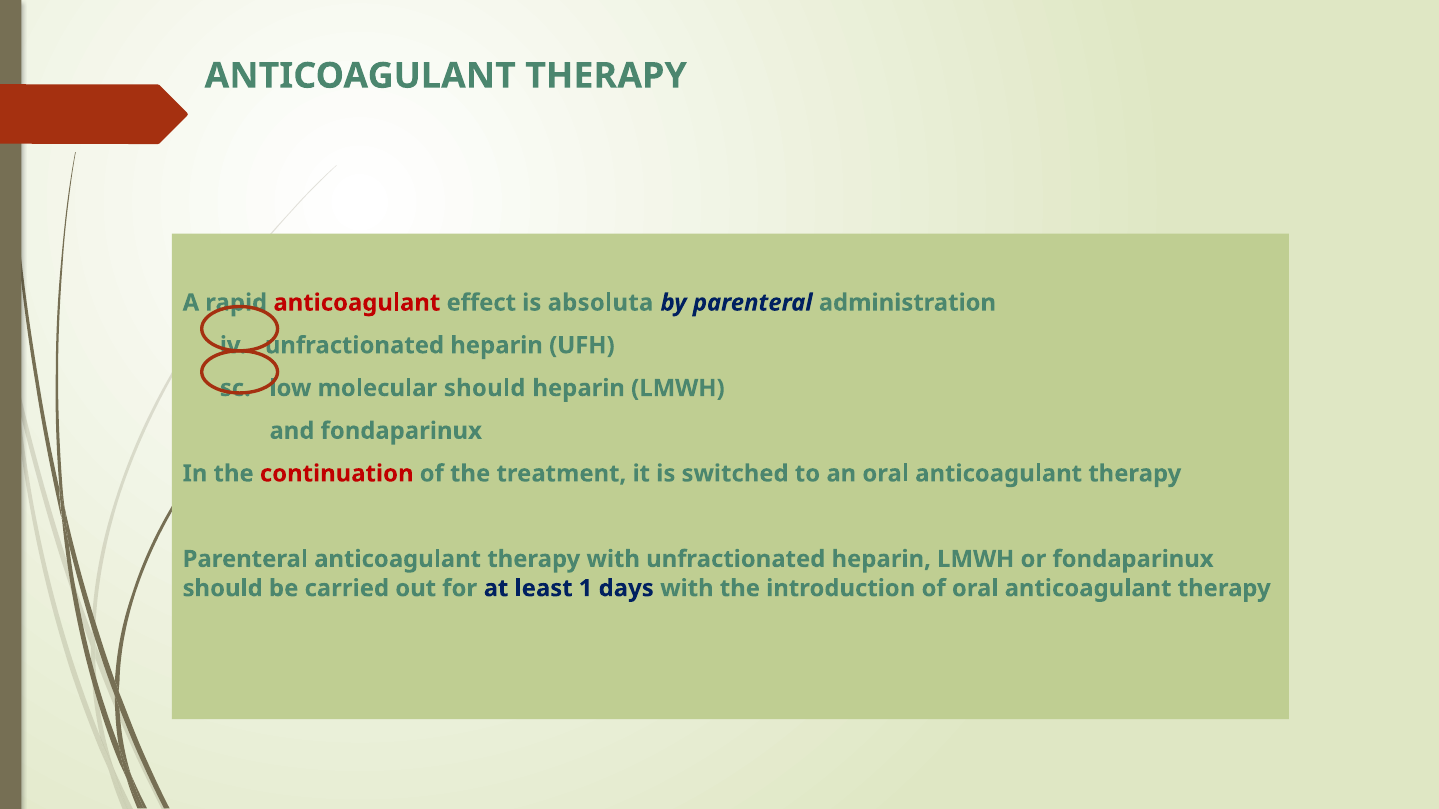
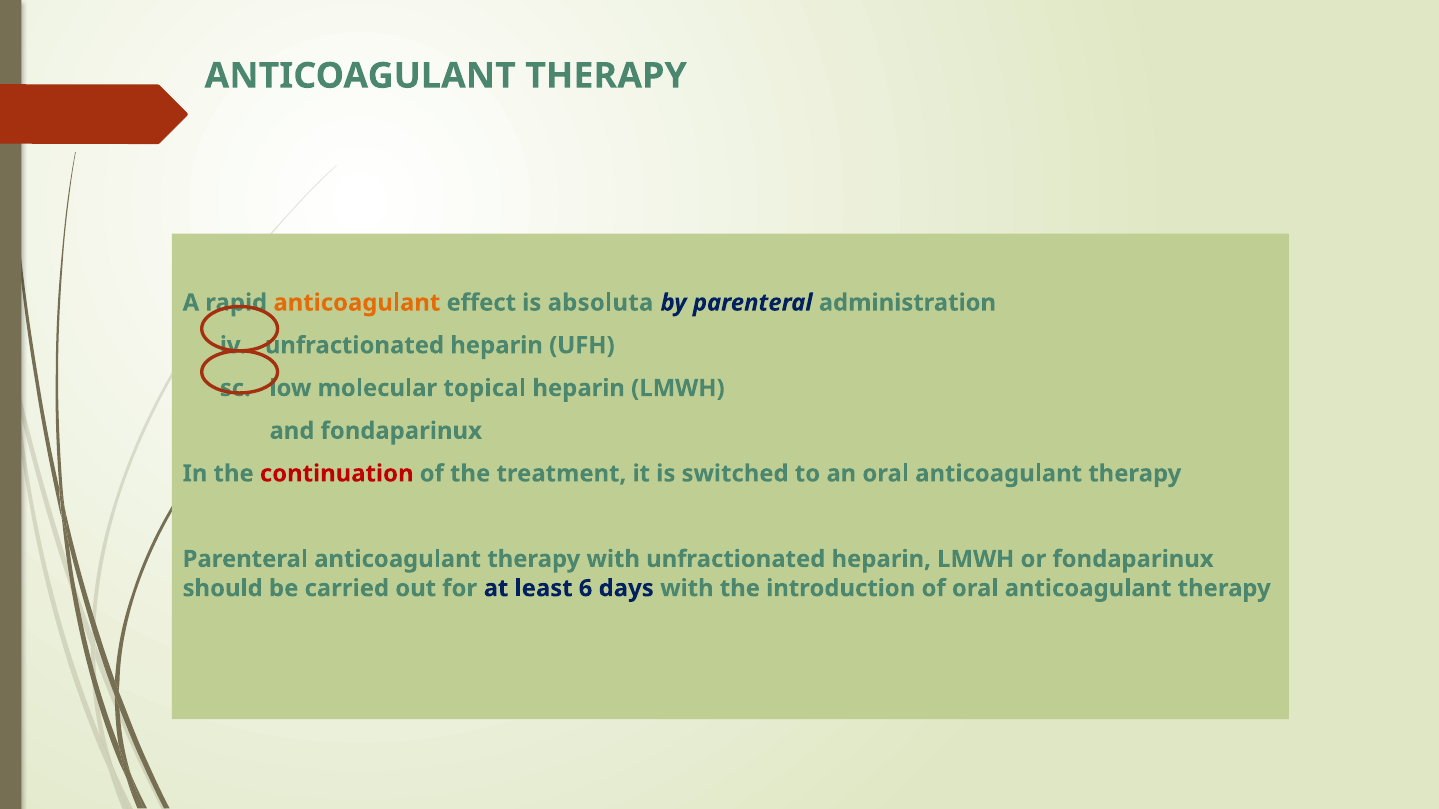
anticoagulant at (357, 303) colour: red -> orange
molecular should: should -> topical
1: 1 -> 6
